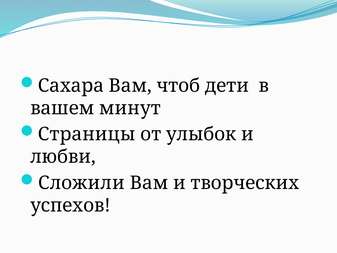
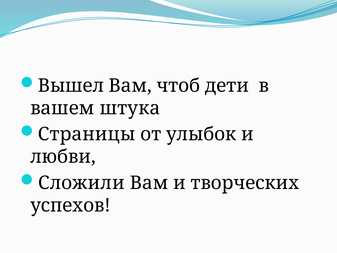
Сахара: Сахара -> Вышел
минут: минут -> штука
